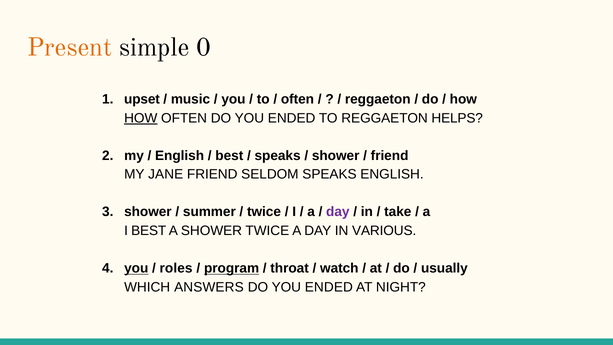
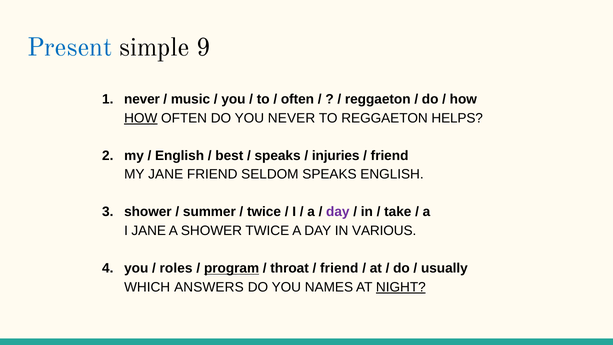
Present colour: orange -> blue
0: 0 -> 9
upset at (142, 99): upset -> never
OFTEN DO YOU ENDED: ENDED -> NEVER
shower at (336, 156): shower -> injuries
I BEST: BEST -> JANE
you at (136, 268) underline: present -> none
watch at (339, 268): watch -> friend
ENDED at (329, 287): ENDED -> NAMES
NIGHT underline: none -> present
